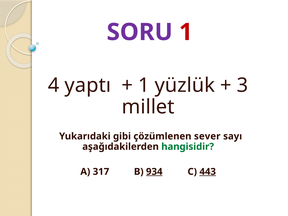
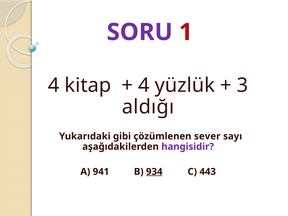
yaptı: yaptı -> kitap
1 at (144, 85): 1 -> 4
millet: millet -> aldığı
hangisidir colour: green -> purple
317: 317 -> 941
443 underline: present -> none
